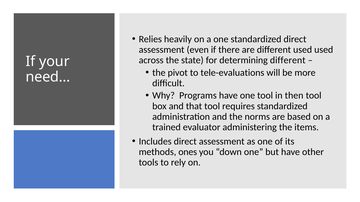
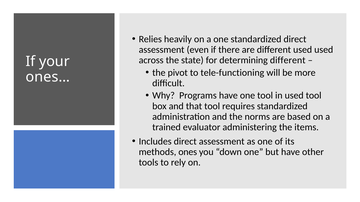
tele-evaluations: tele-evaluations -> tele-functioning
need…: need… -> ones…
in then: then -> used
